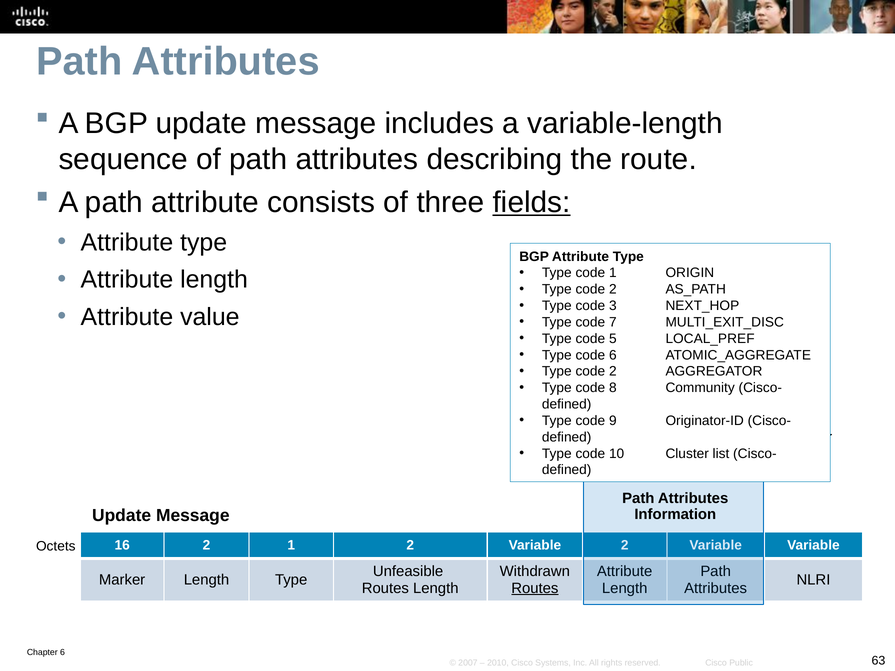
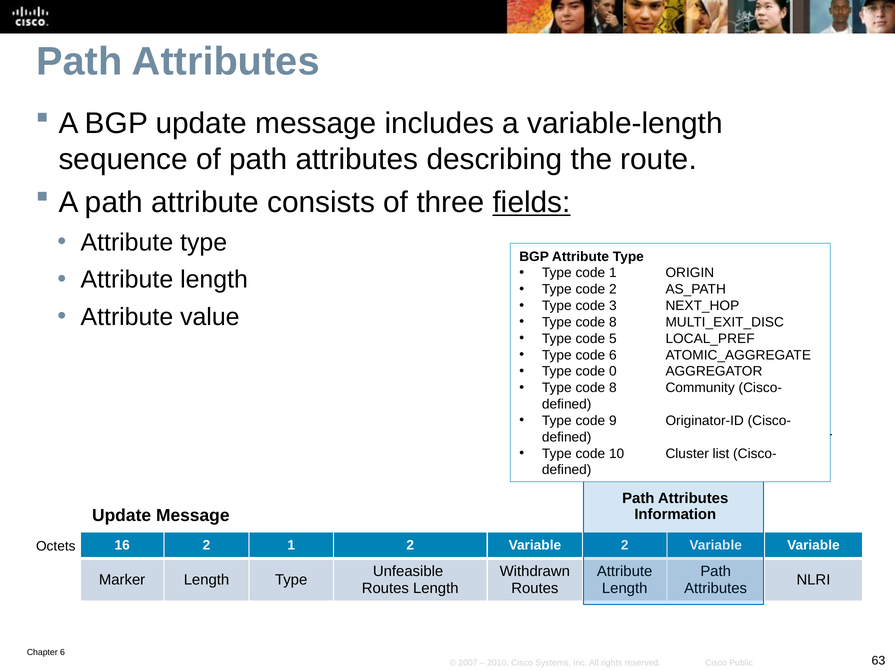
7 at (613, 322): 7 -> 8
2 at (613, 372): 2 -> 0
Routes at (535, 588) underline: present -> none
